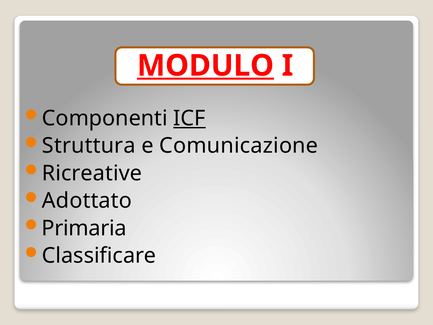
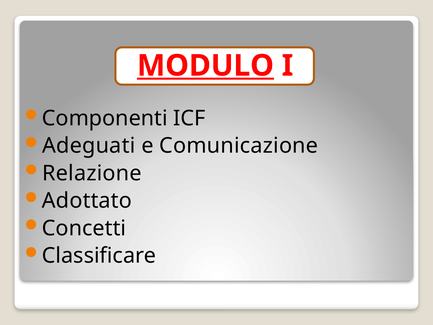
ICF underline: present -> none
Struttura: Struttura -> Adeguati
Ricreative: Ricreative -> Relazione
Primaria: Primaria -> Concetti
